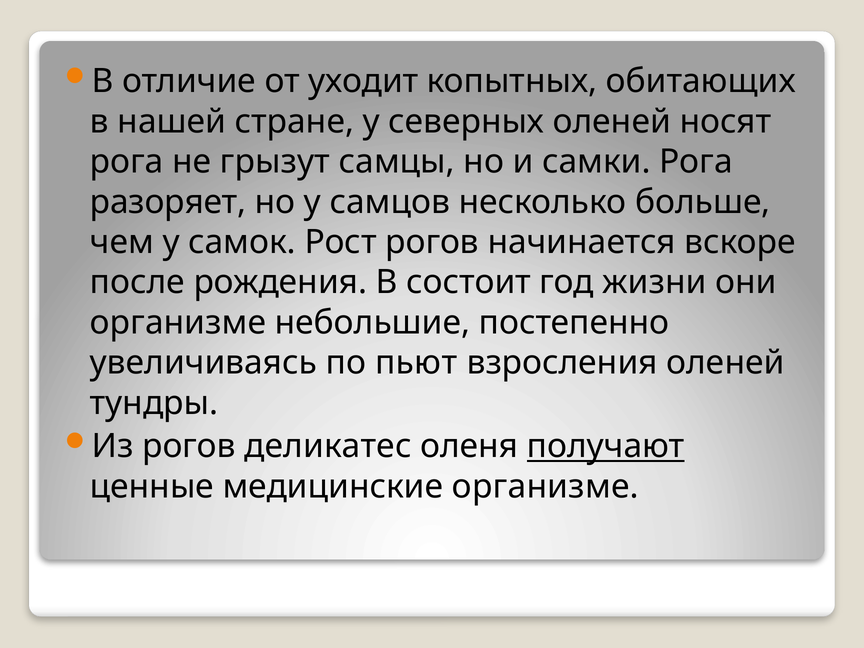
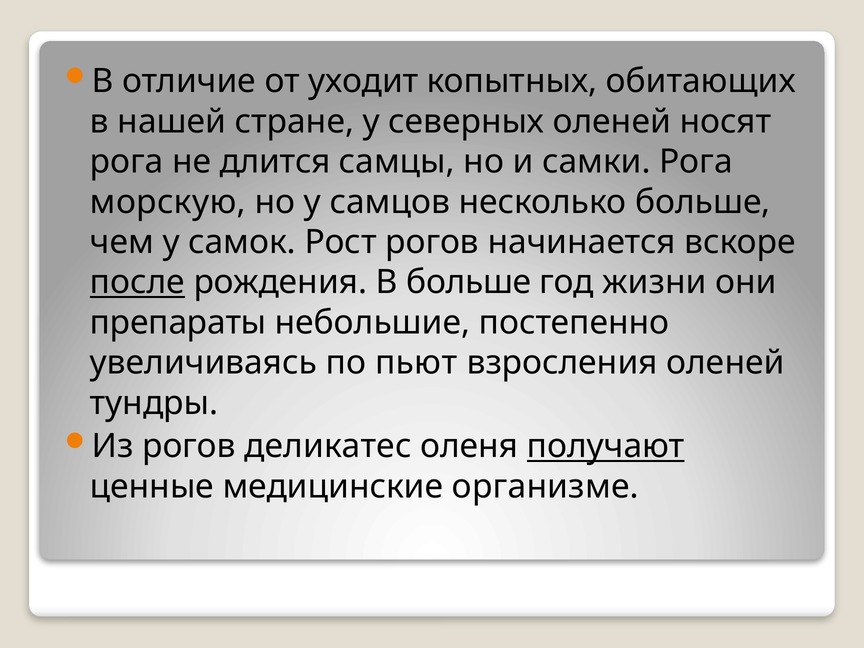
грызут: грызут -> длится
разоряет: разоряет -> морскую
после underline: none -> present
В состоит: состоит -> больше
организме at (178, 323): организме -> препараты
